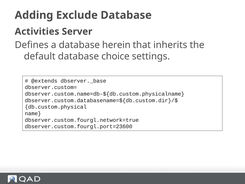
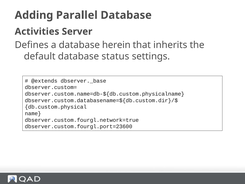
Exclude: Exclude -> Parallel
choice: choice -> status
